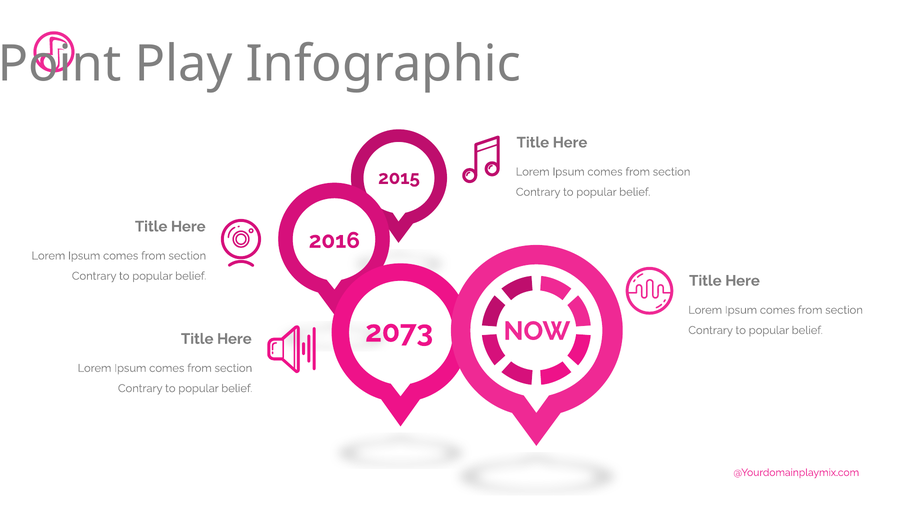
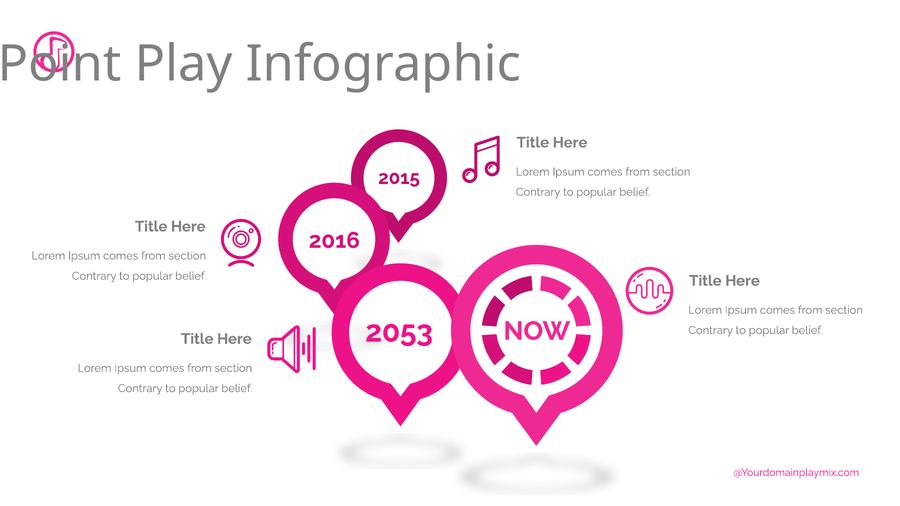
2073: 2073 -> 2053
